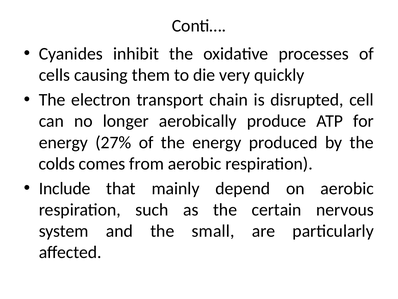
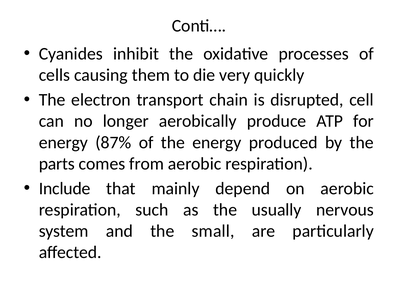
27%: 27% -> 87%
colds: colds -> parts
certain: certain -> usually
